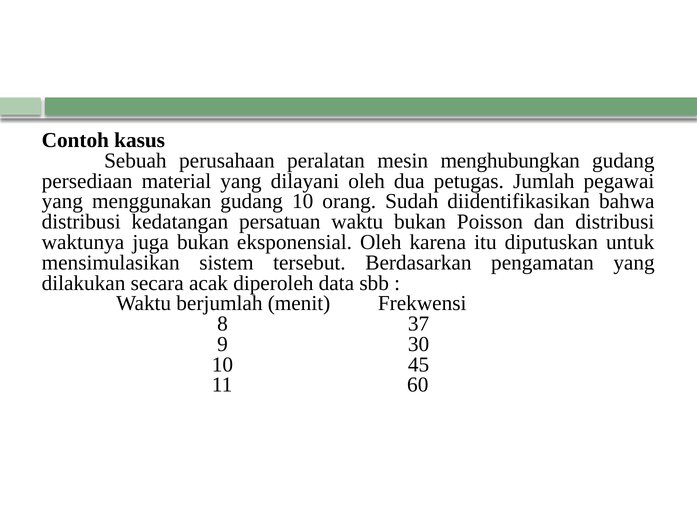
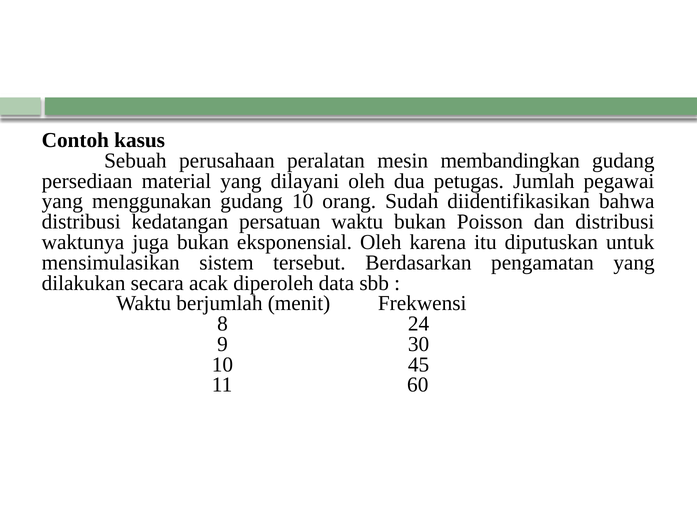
menghubungkan: menghubungkan -> membandingkan
37: 37 -> 24
